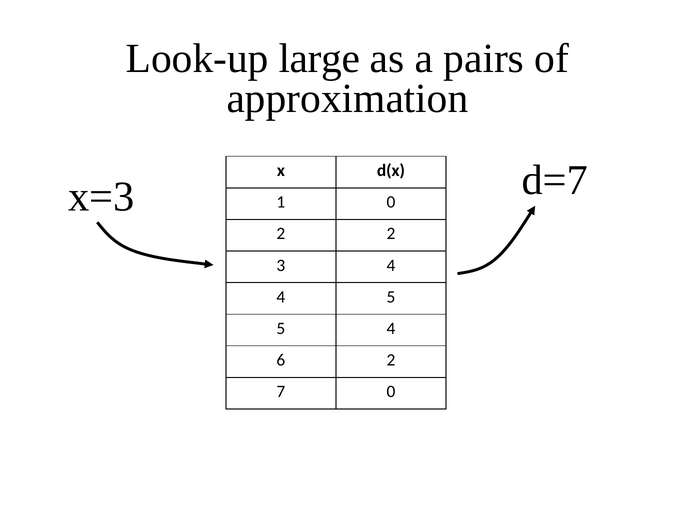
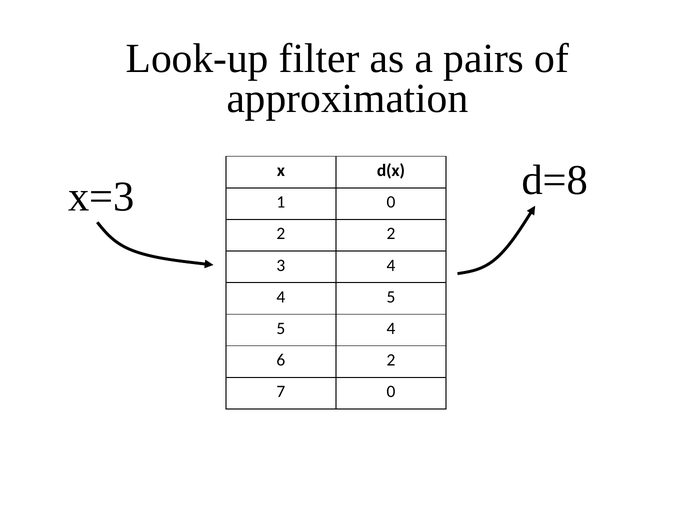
large: large -> filter
d=7: d=7 -> d=8
